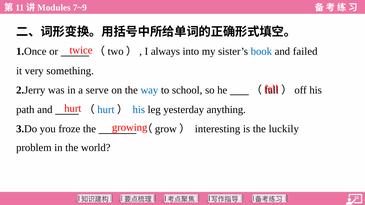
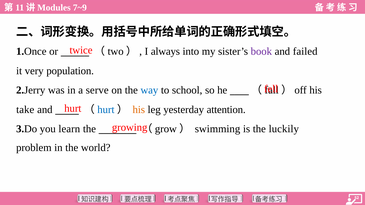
book colour: blue -> purple
something: something -> population
path: path -> take
his at (139, 110) colour: blue -> orange
anything: anything -> attention
froze: froze -> learn
interesting: interesting -> swimming
